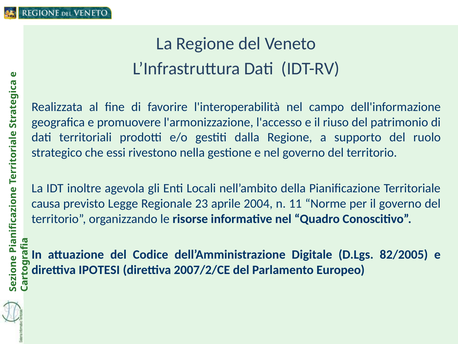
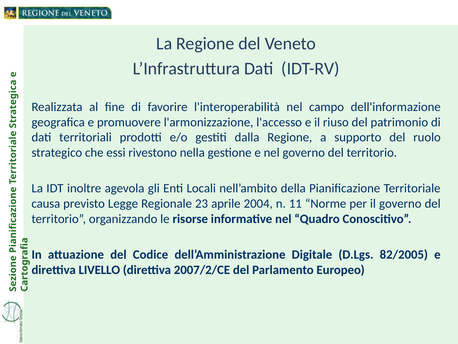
IPOTESI: IPOTESI -> LIVELLO
